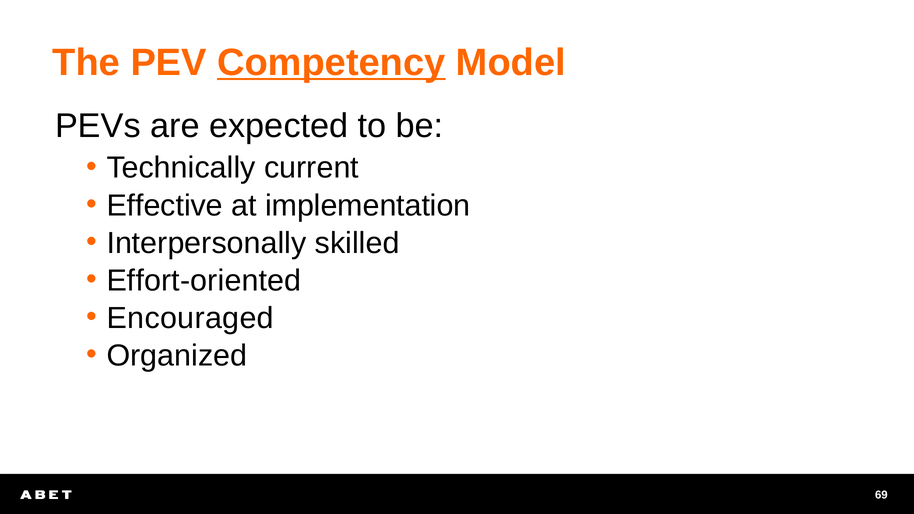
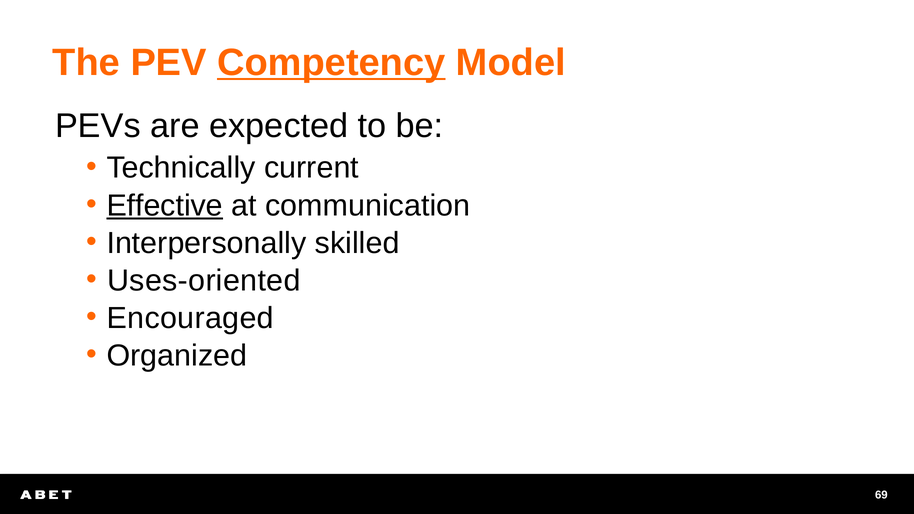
Effective underline: none -> present
implementation: implementation -> communication
Effort-oriented: Effort-oriented -> Uses-oriented
